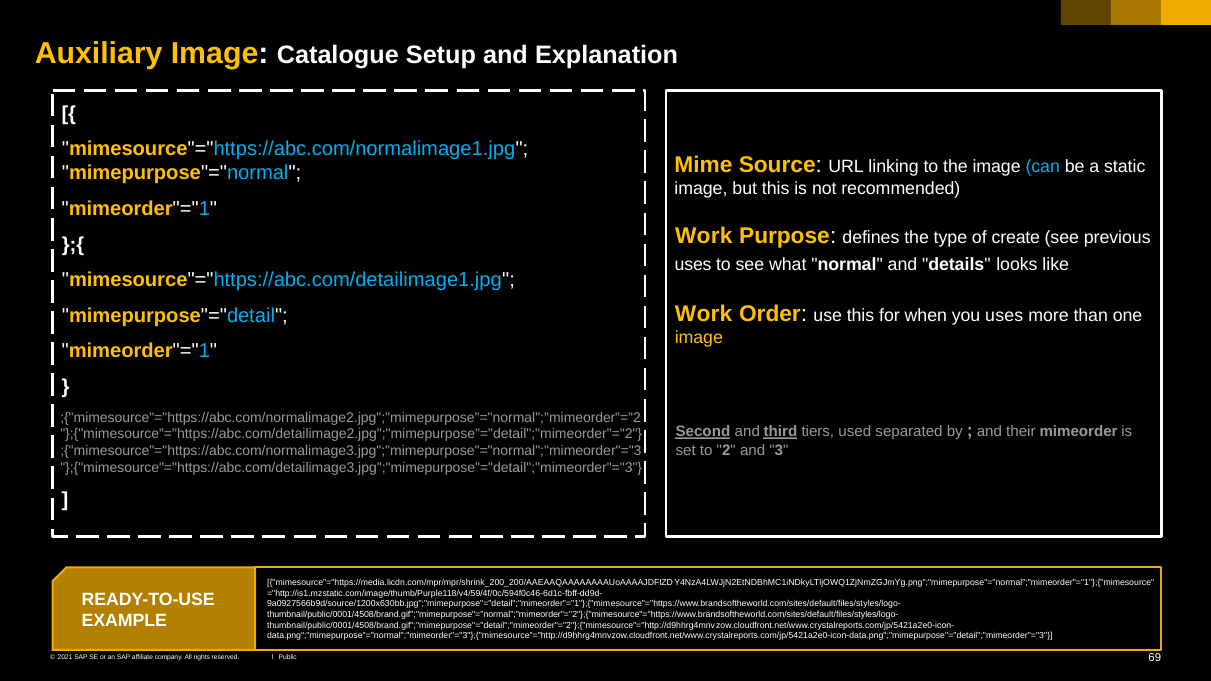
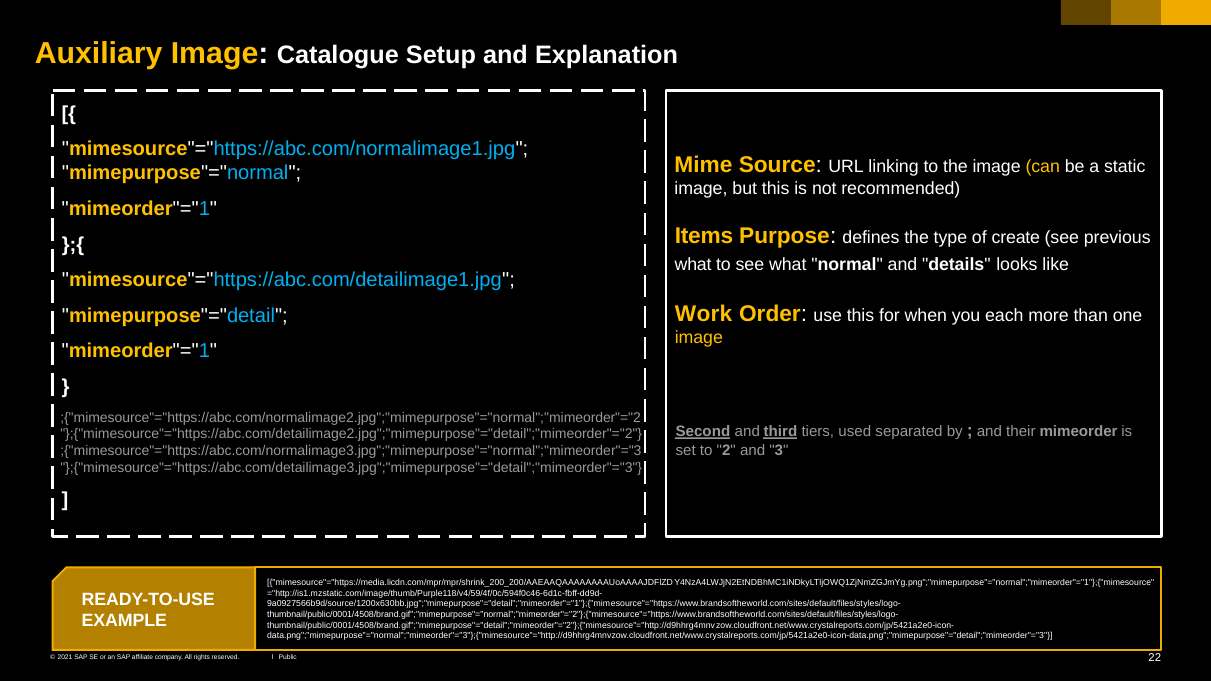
can colour: light blue -> yellow
Work at (704, 236): Work -> Items
uses at (693, 265): uses -> what
you uses: uses -> each
69: 69 -> 22
